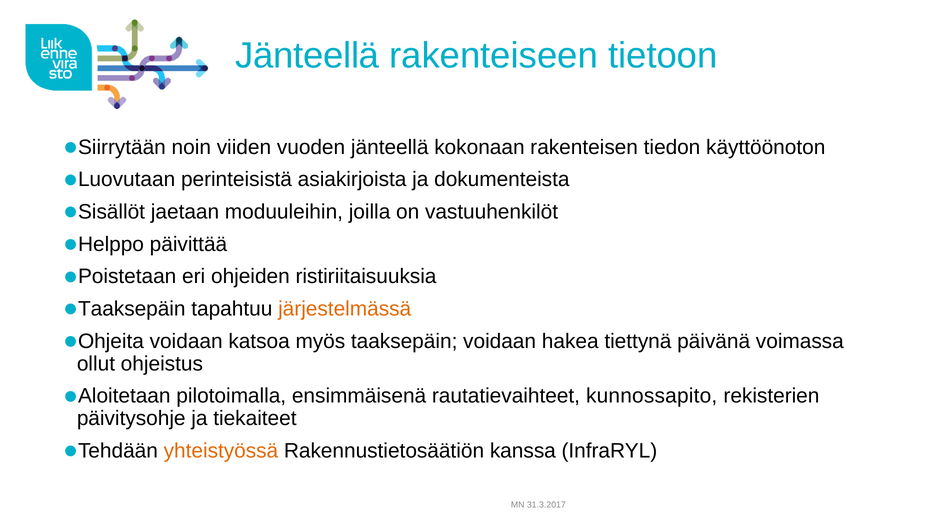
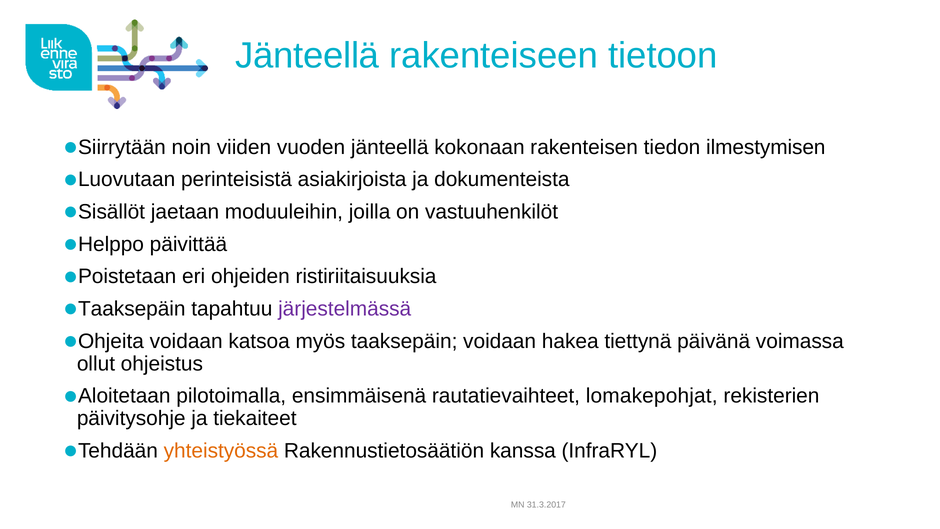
käyttöönoton: käyttöönoton -> ilmestymisen
järjestelmässä colour: orange -> purple
kunnossapito: kunnossapito -> lomakepohjat
